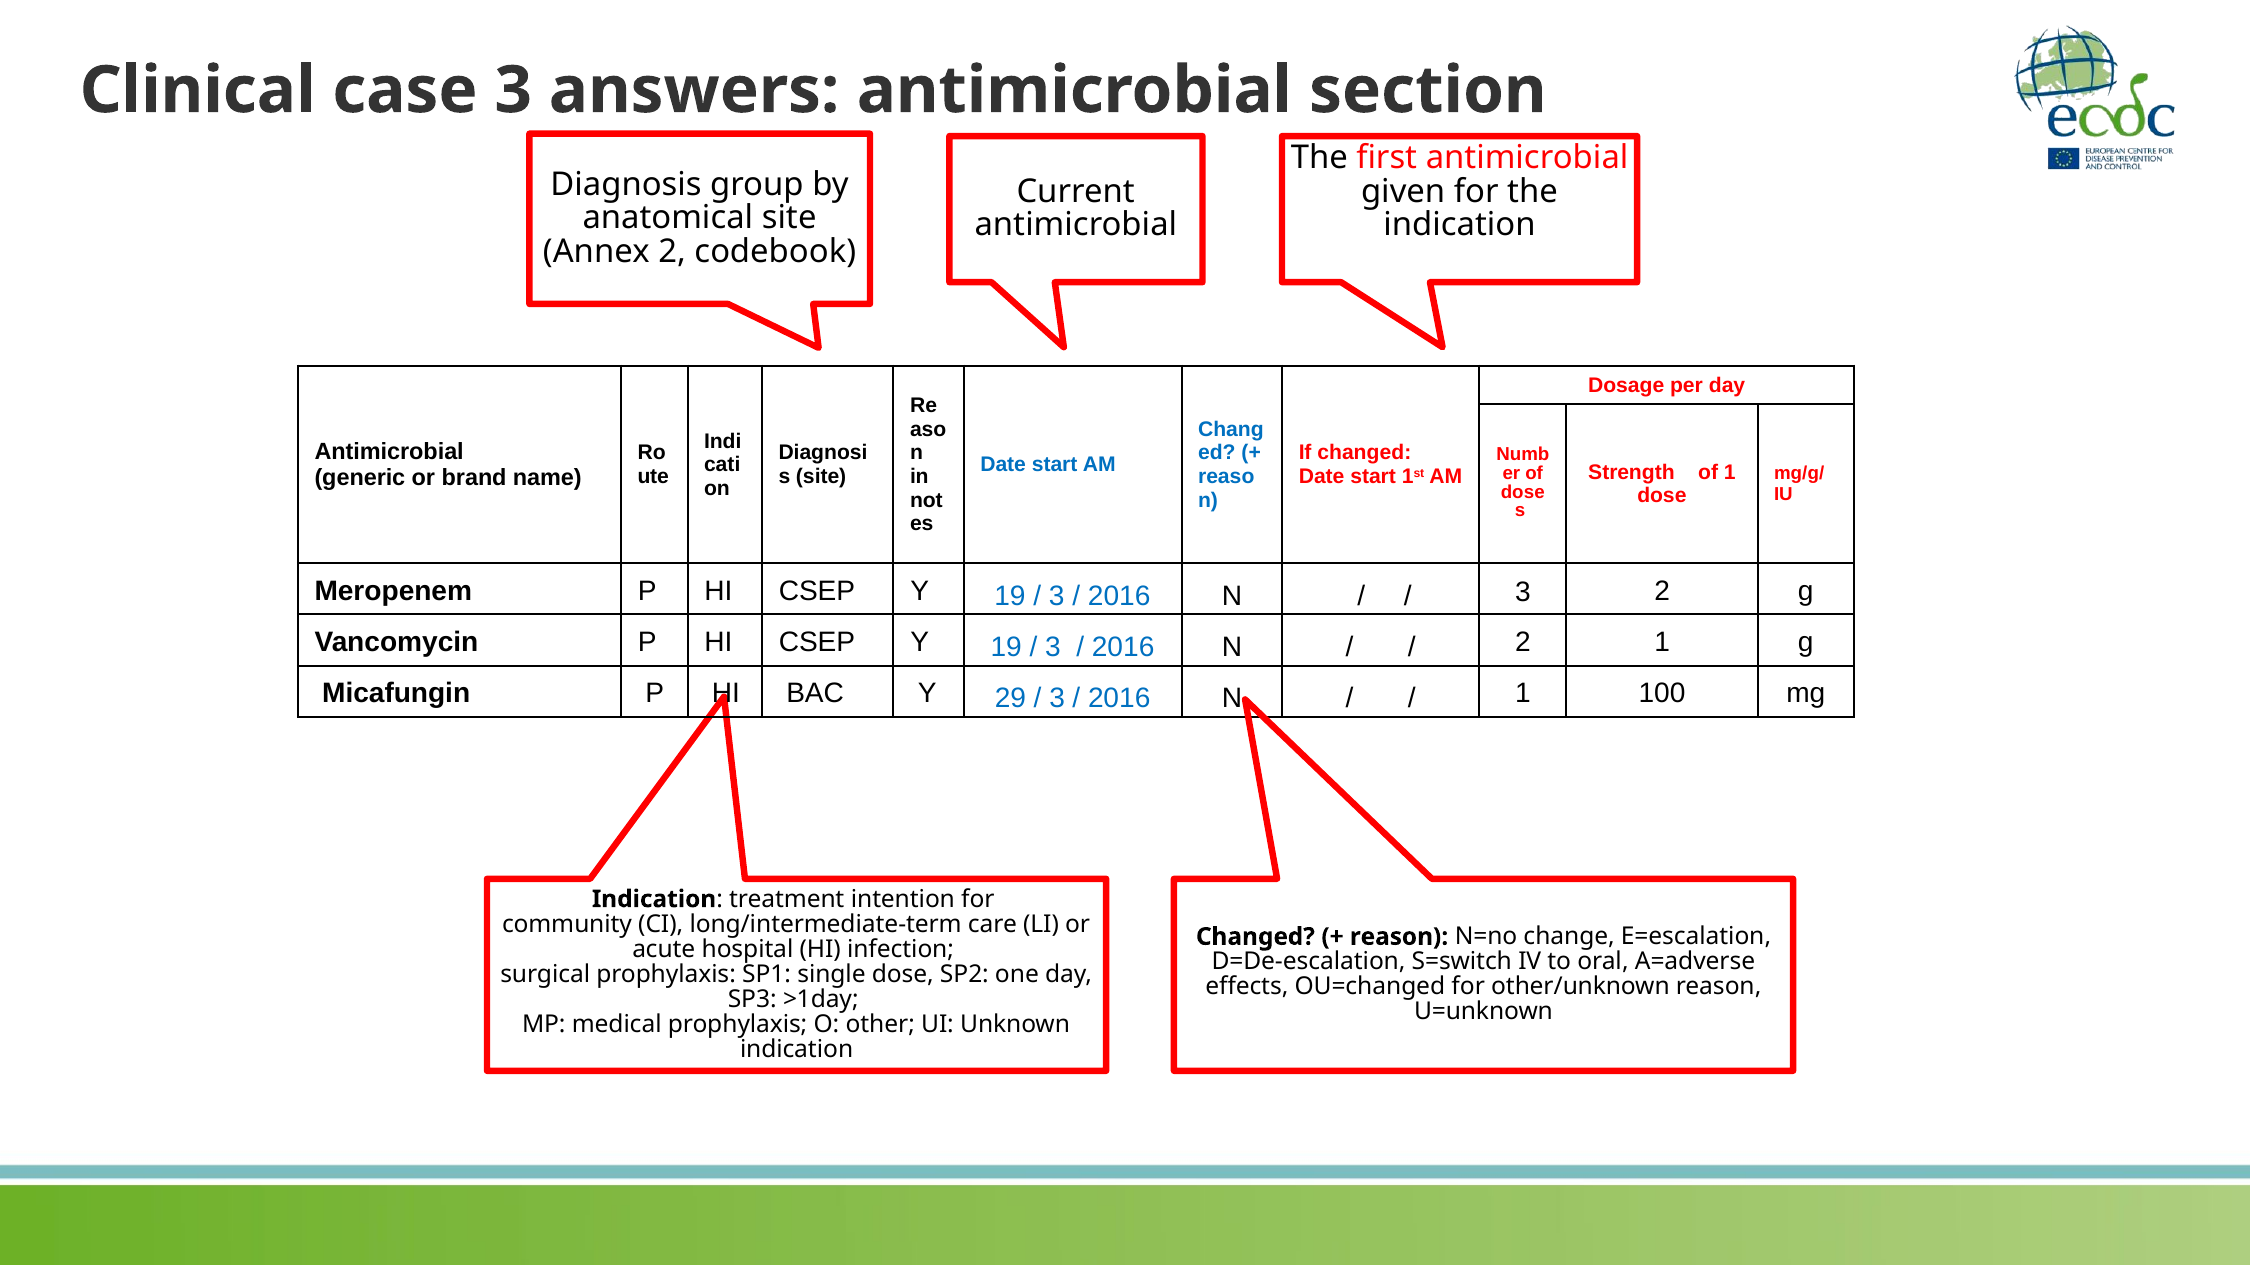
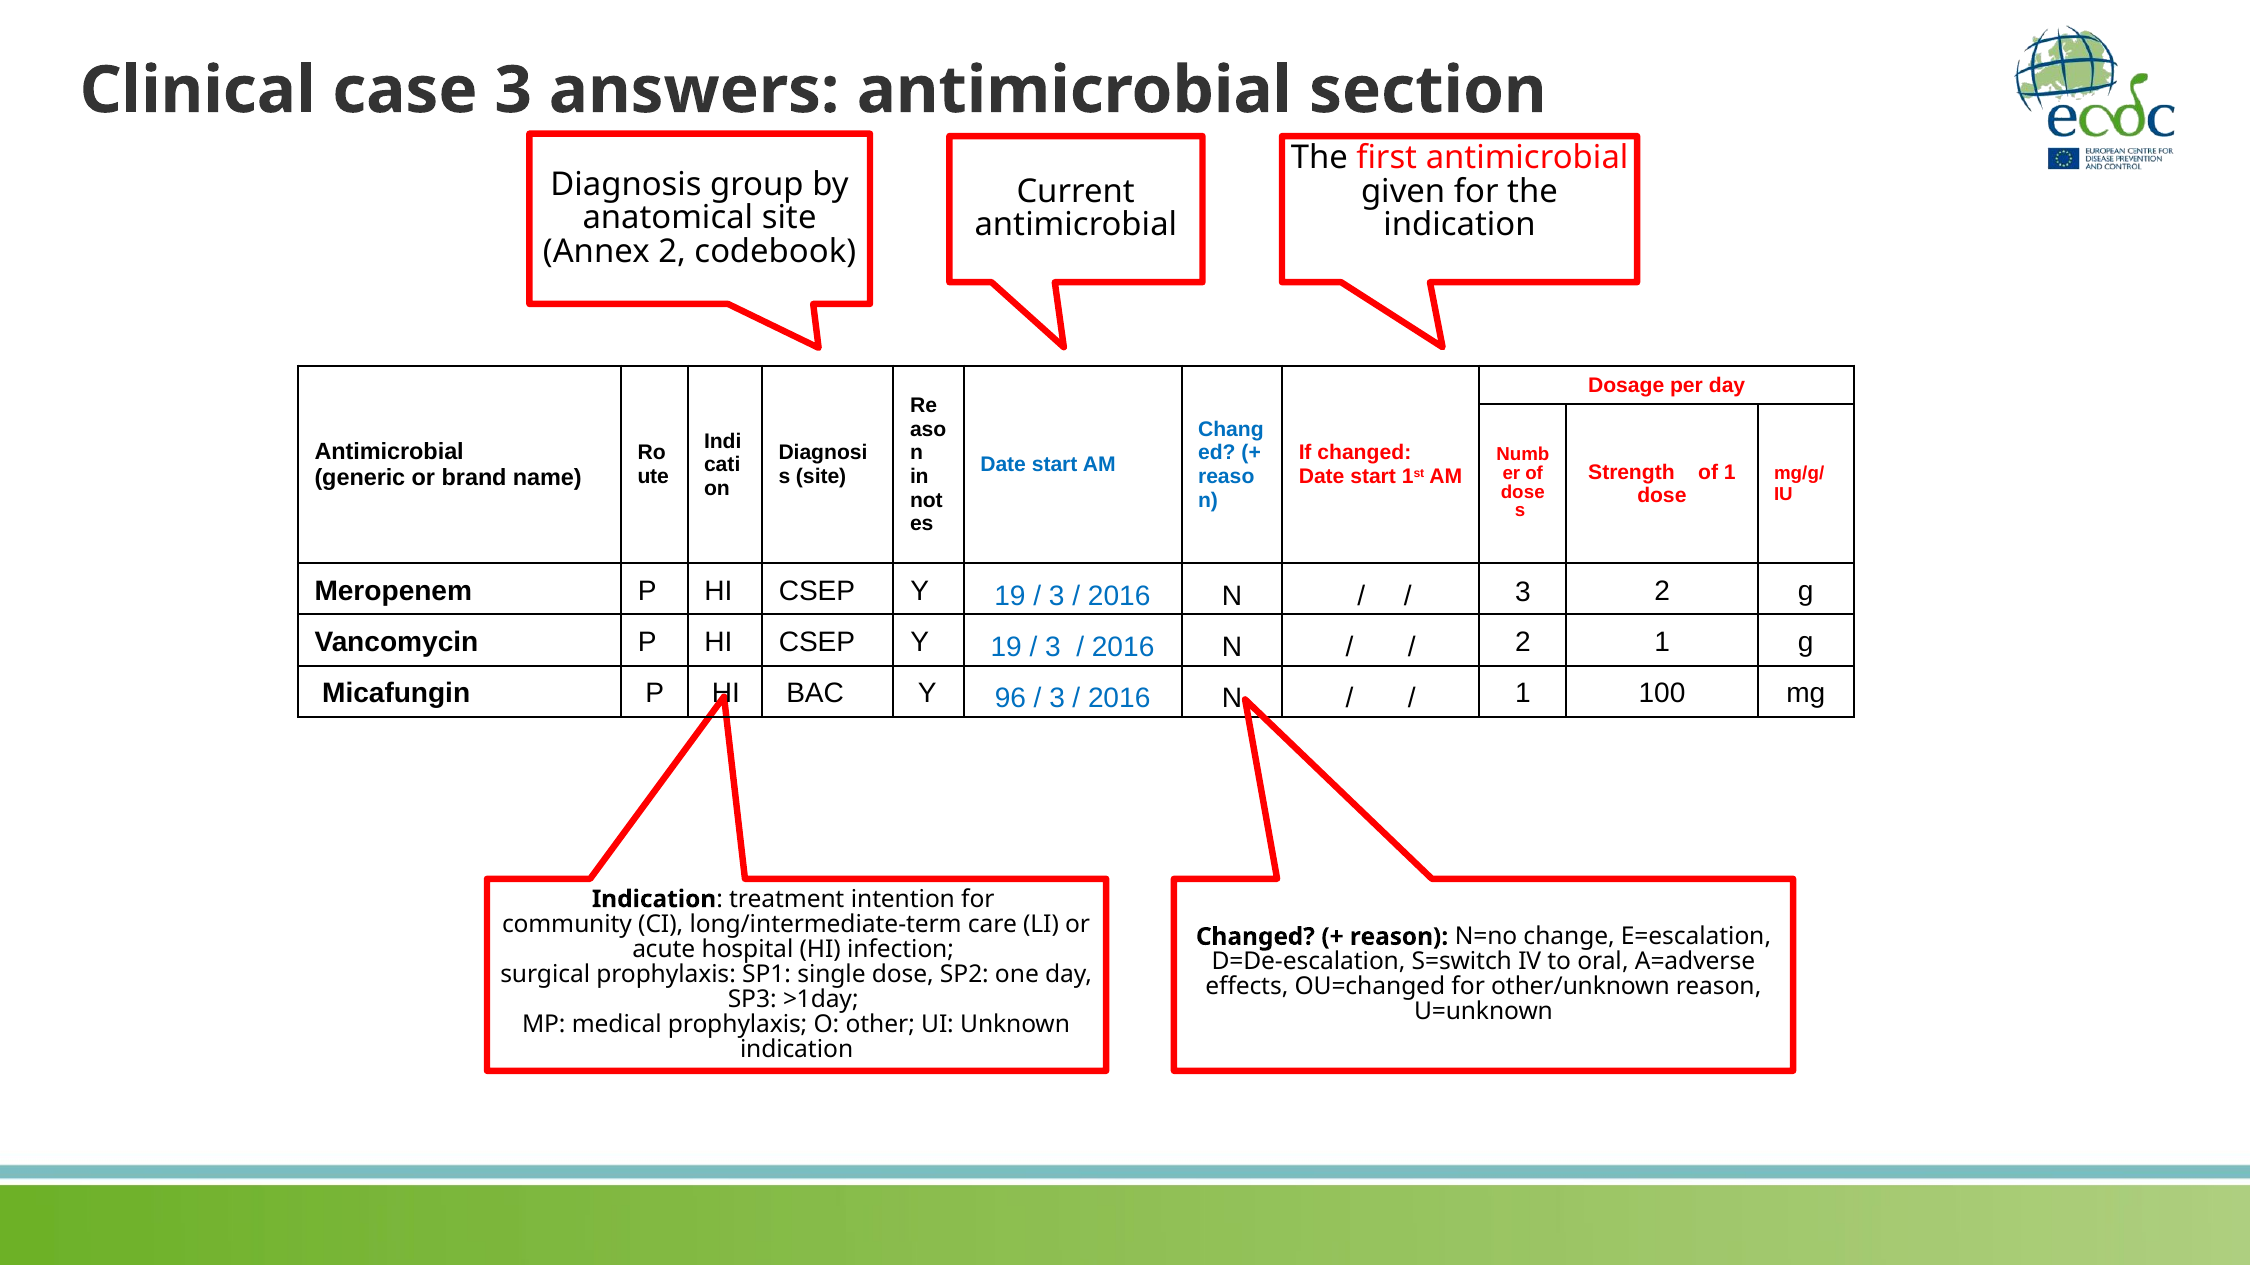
29: 29 -> 96
